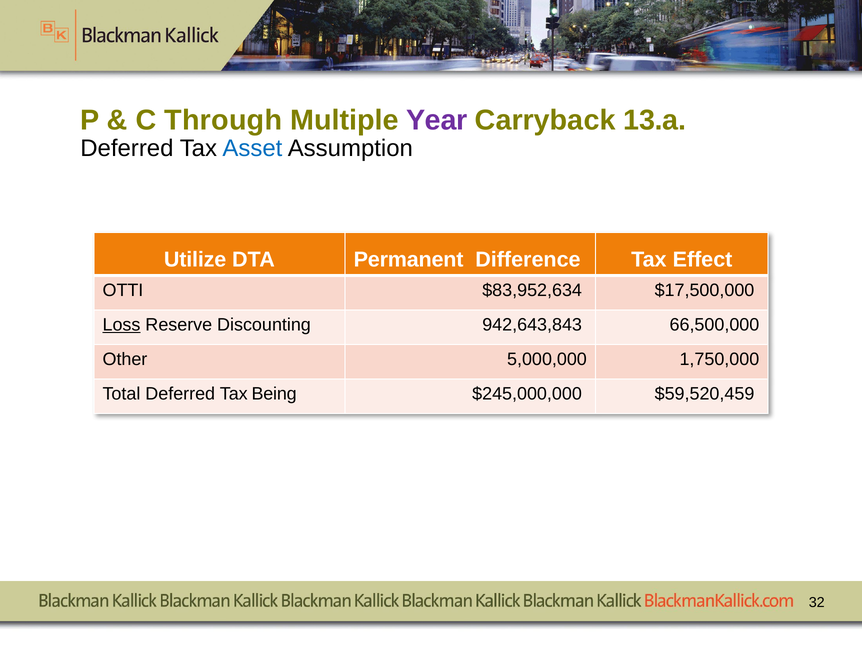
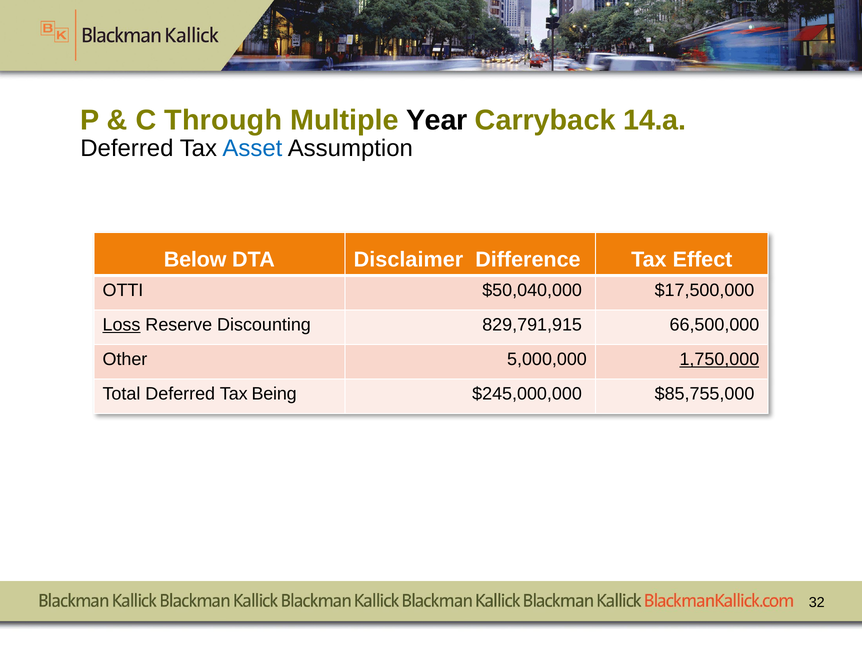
Year colour: purple -> black
13.a: 13.a -> 14.a
Utilize: Utilize -> Below
Permanent: Permanent -> Disclaimer
$83,952,634: $83,952,634 -> $50,040,000
942,643,843: 942,643,843 -> 829,791,915
1,750,000 underline: none -> present
$59,520,459: $59,520,459 -> $85,755,000
